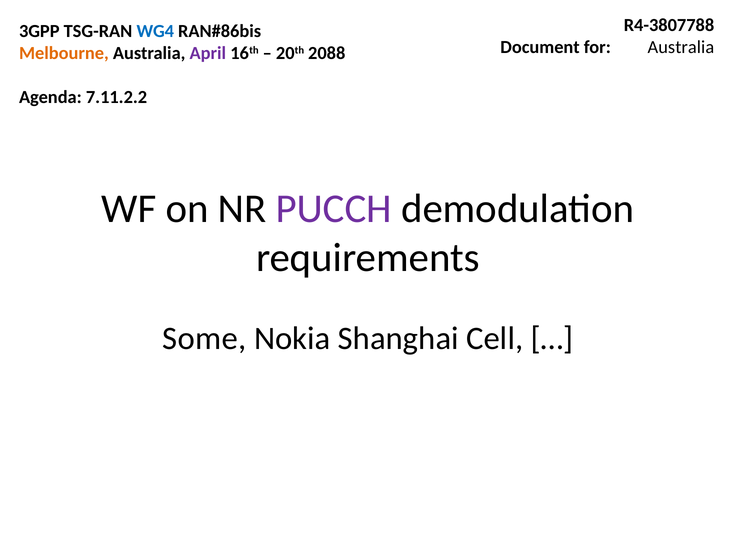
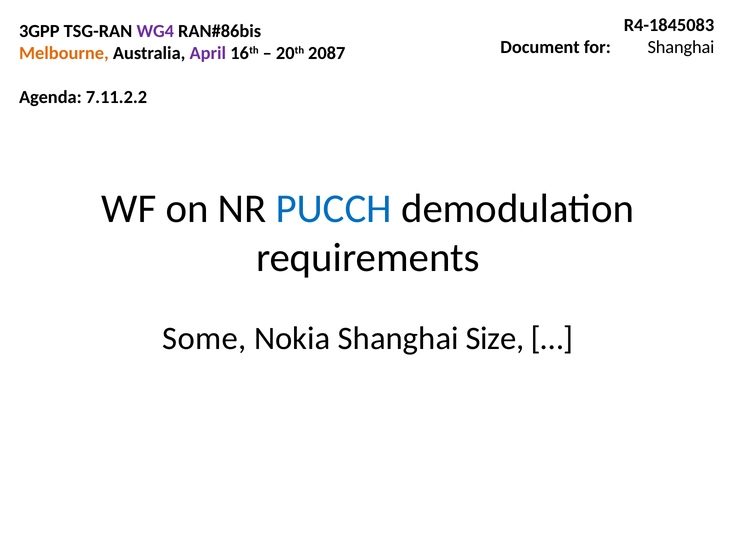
R4-3807788: R4-3807788 -> R4-1845083
WG4 colour: blue -> purple
for Australia: Australia -> Shanghai
2088: 2088 -> 2087
PUCCH colour: purple -> blue
Cell: Cell -> Size
